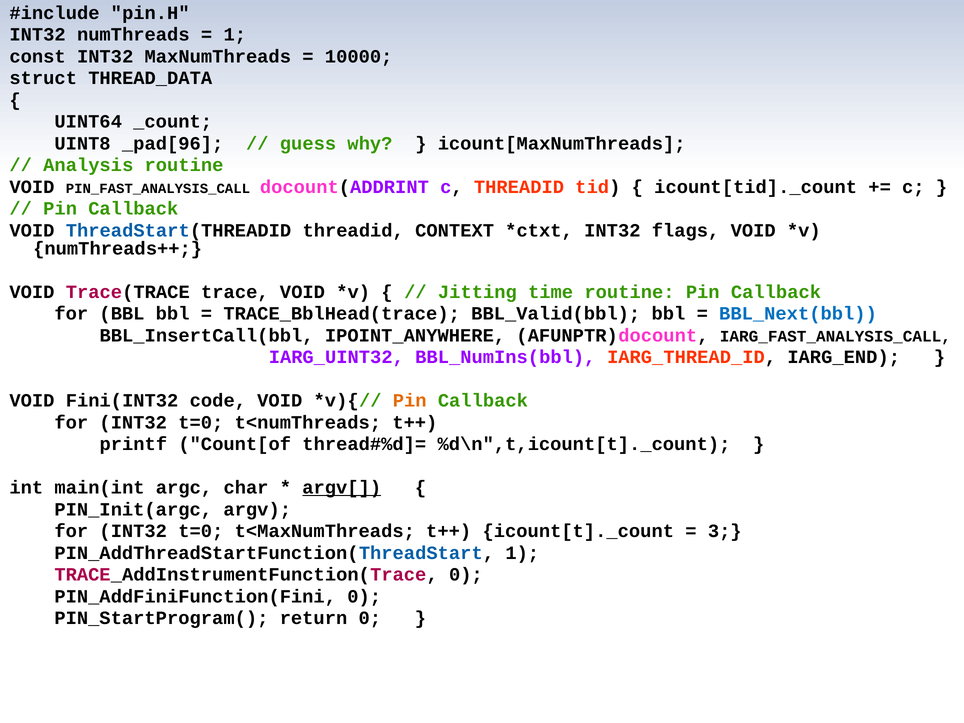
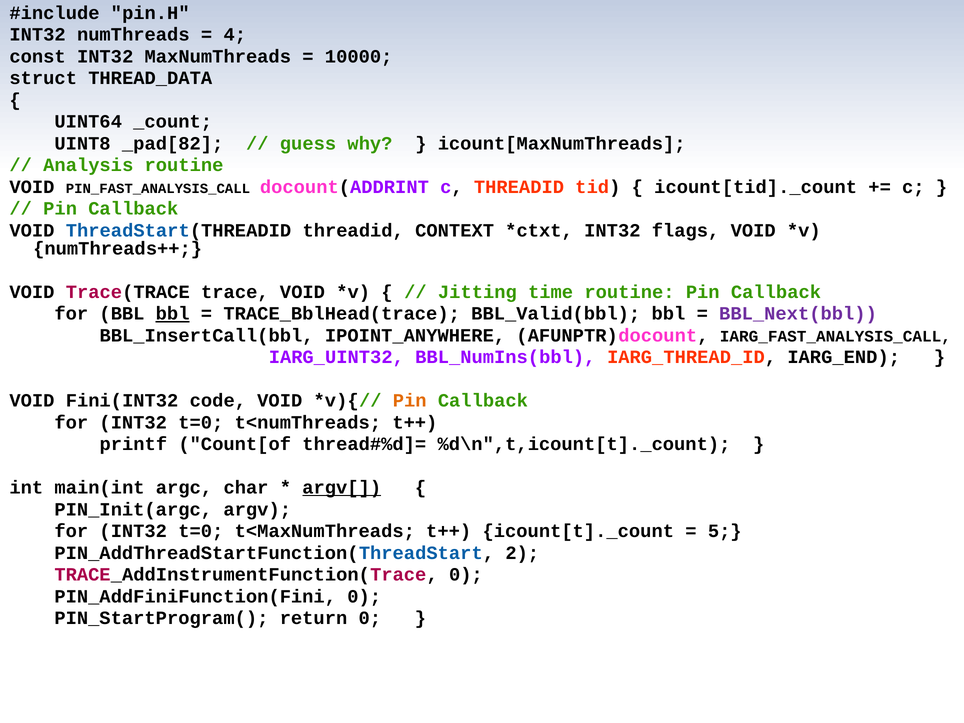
1 at (235, 35): 1 -> 4
_pad[96: _pad[96 -> _pad[82
bbl at (173, 314) underline: none -> present
BBL_Next(bbl colour: blue -> purple
3: 3 -> 5
PIN_AddThreadStartFunction(ThreadStart 1: 1 -> 2
